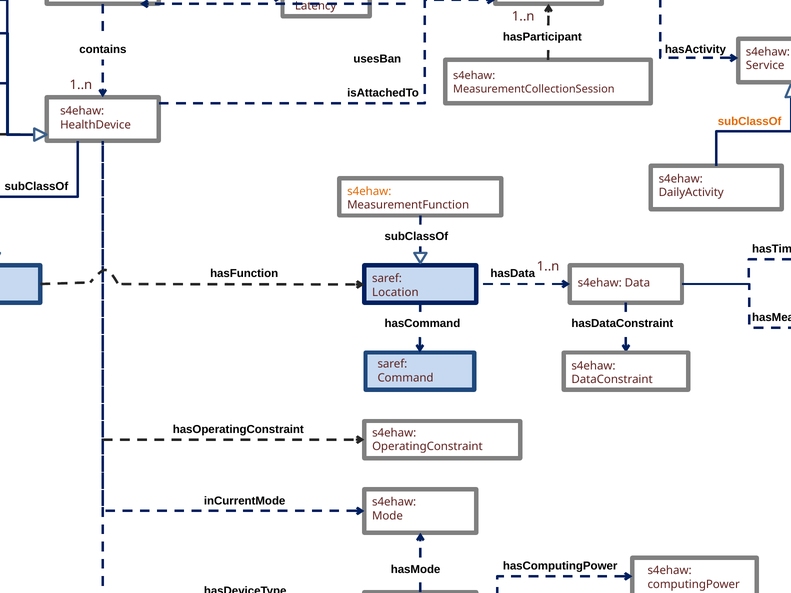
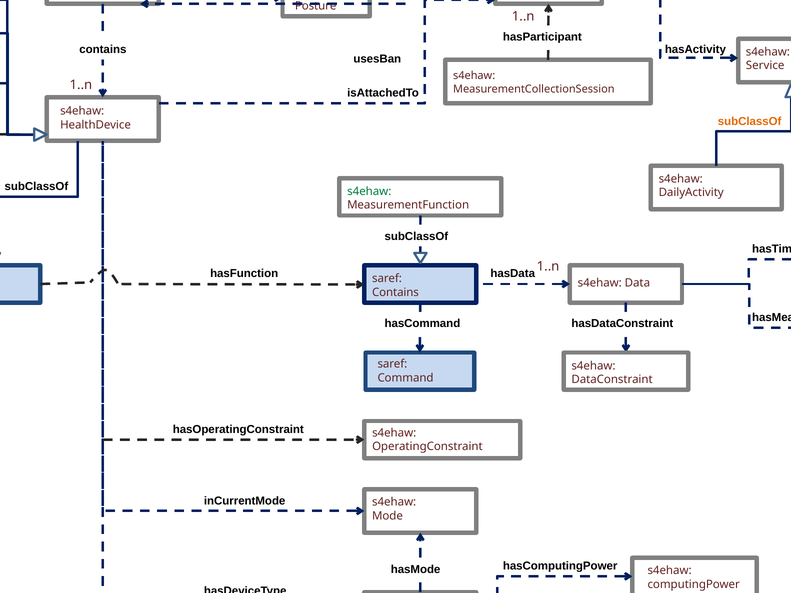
Latency: Latency -> Posture
s4ehaw at (369, 191) colour: orange -> green
Location at (395, 292): Location -> Contains
